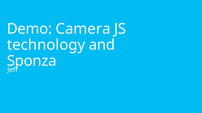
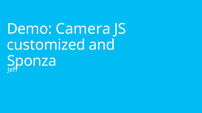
technology: technology -> customized
